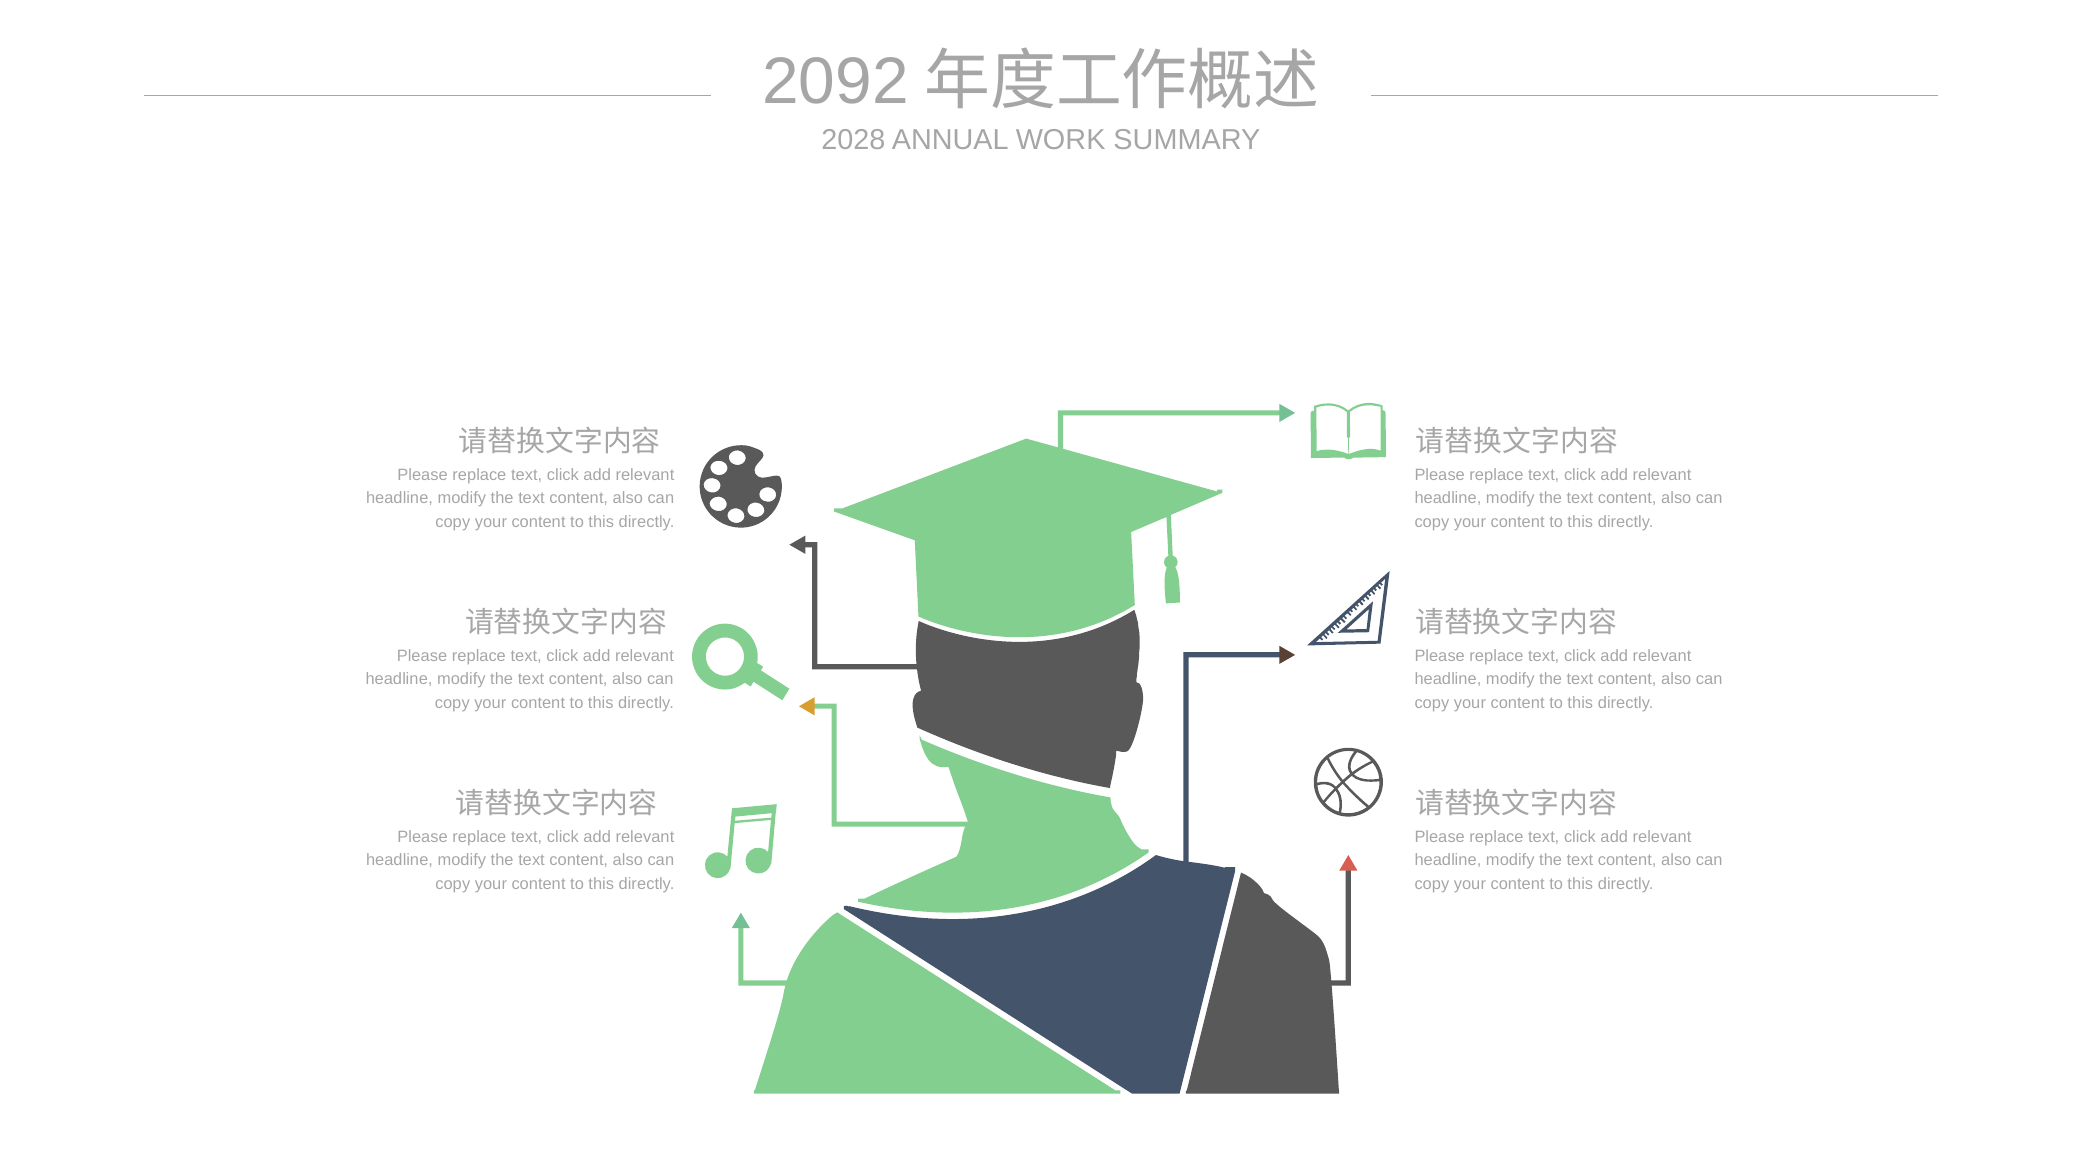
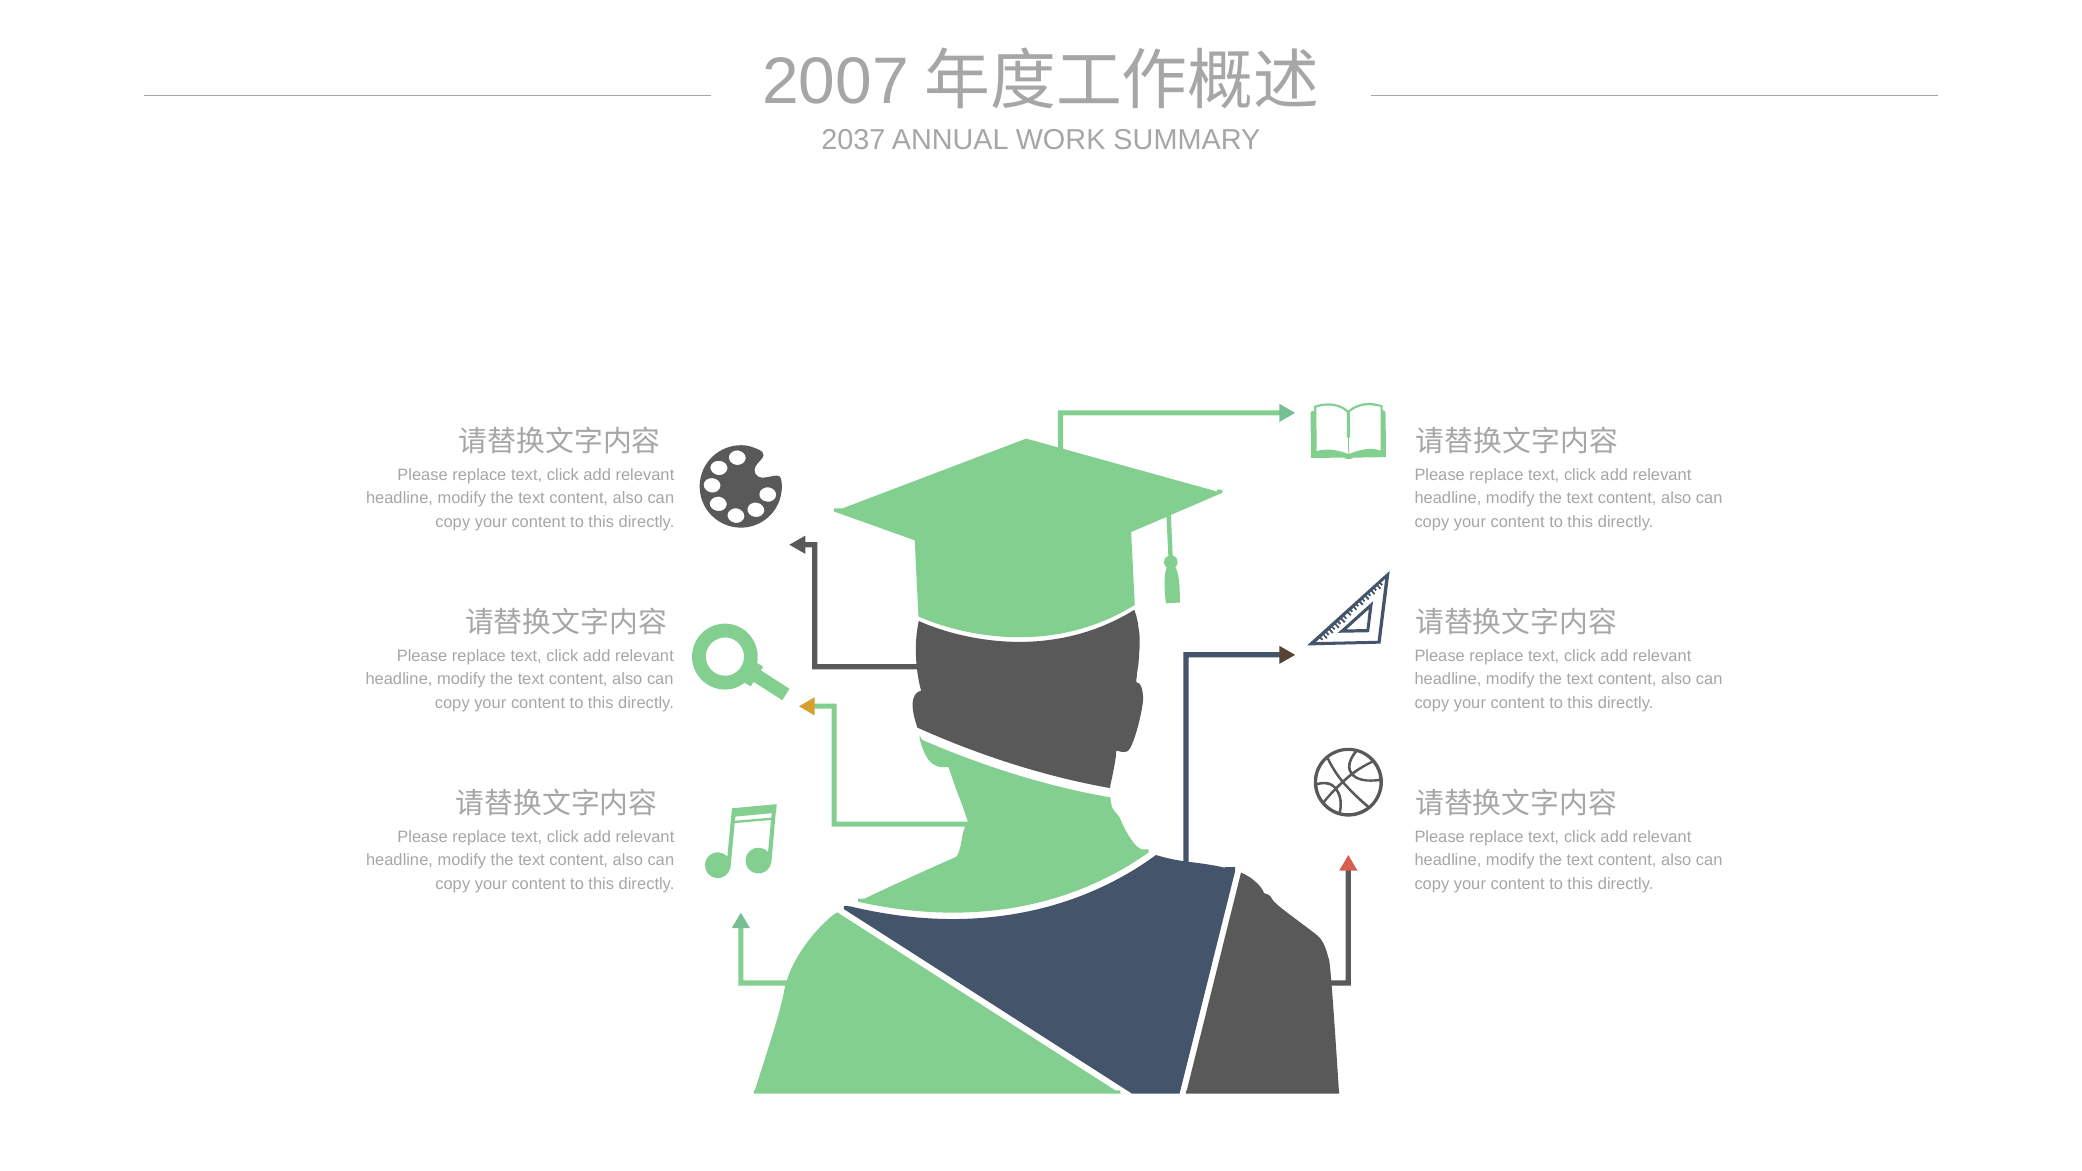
2092: 2092 -> 2007
2028: 2028 -> 2037
